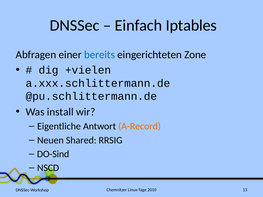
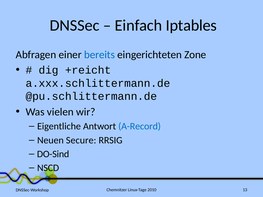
+vielen: +vielen -> +reicht
install: install -> vielen
A-Record colour: orange -> blue
Shared: Shared -> Secure
